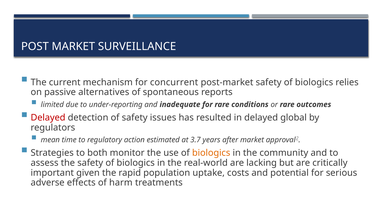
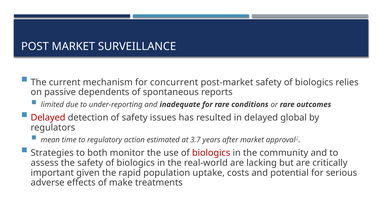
alternatives: alternatives -> dependents
biologics at (211, 153) colour: orange -> red
harm: harm -> make
